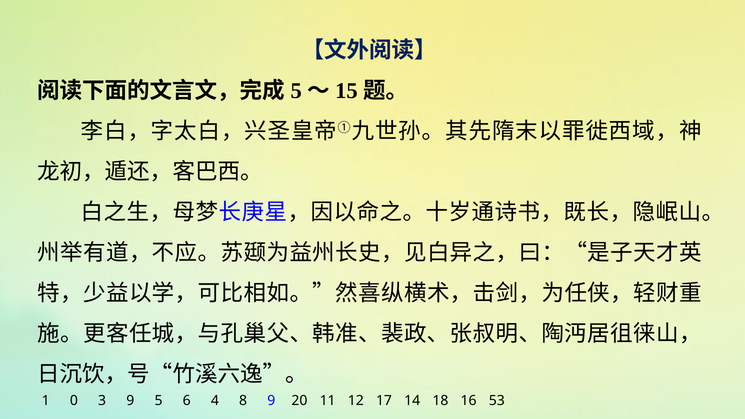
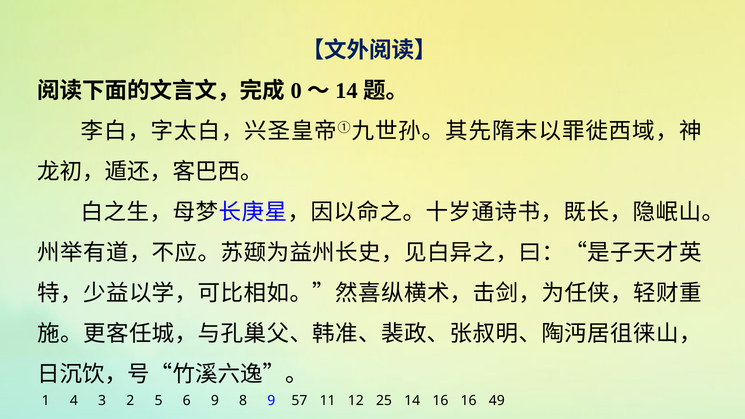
5 at (296, 91): 5 -> 0
15 at (346, 91): 15 -> 14
0: 0 -> 4
3 9: 9 -> 2
6 4: 4 -> 9
20: 20 -> 57
17: 17 -> 25
14 18: 18 -> 16
53: 53 -> 49
